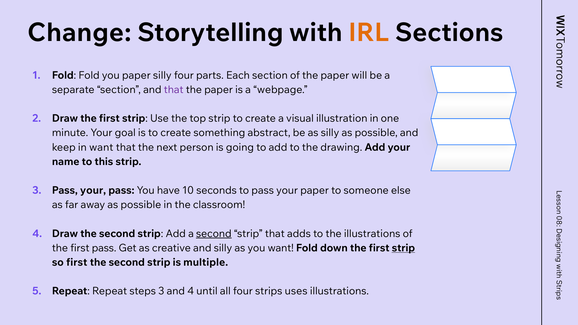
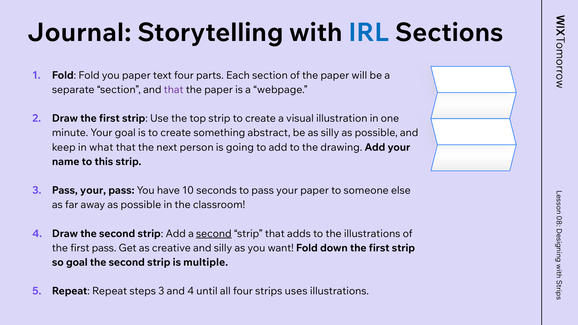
Change: Change -> Journal
IRL colour: orange -> blue
paper silly: silly -> text
in want: want -> what
strip at (403, 248) underline: present -> none
so first: first -> goal
